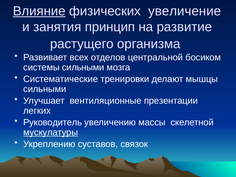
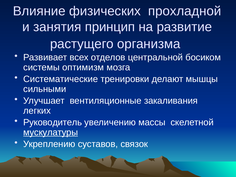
Влияние underline: present -> none
увеличение: увеличение -> прохладной
системы сильными: сильными -> оптимизм
презентации: презентации -> закаливания
